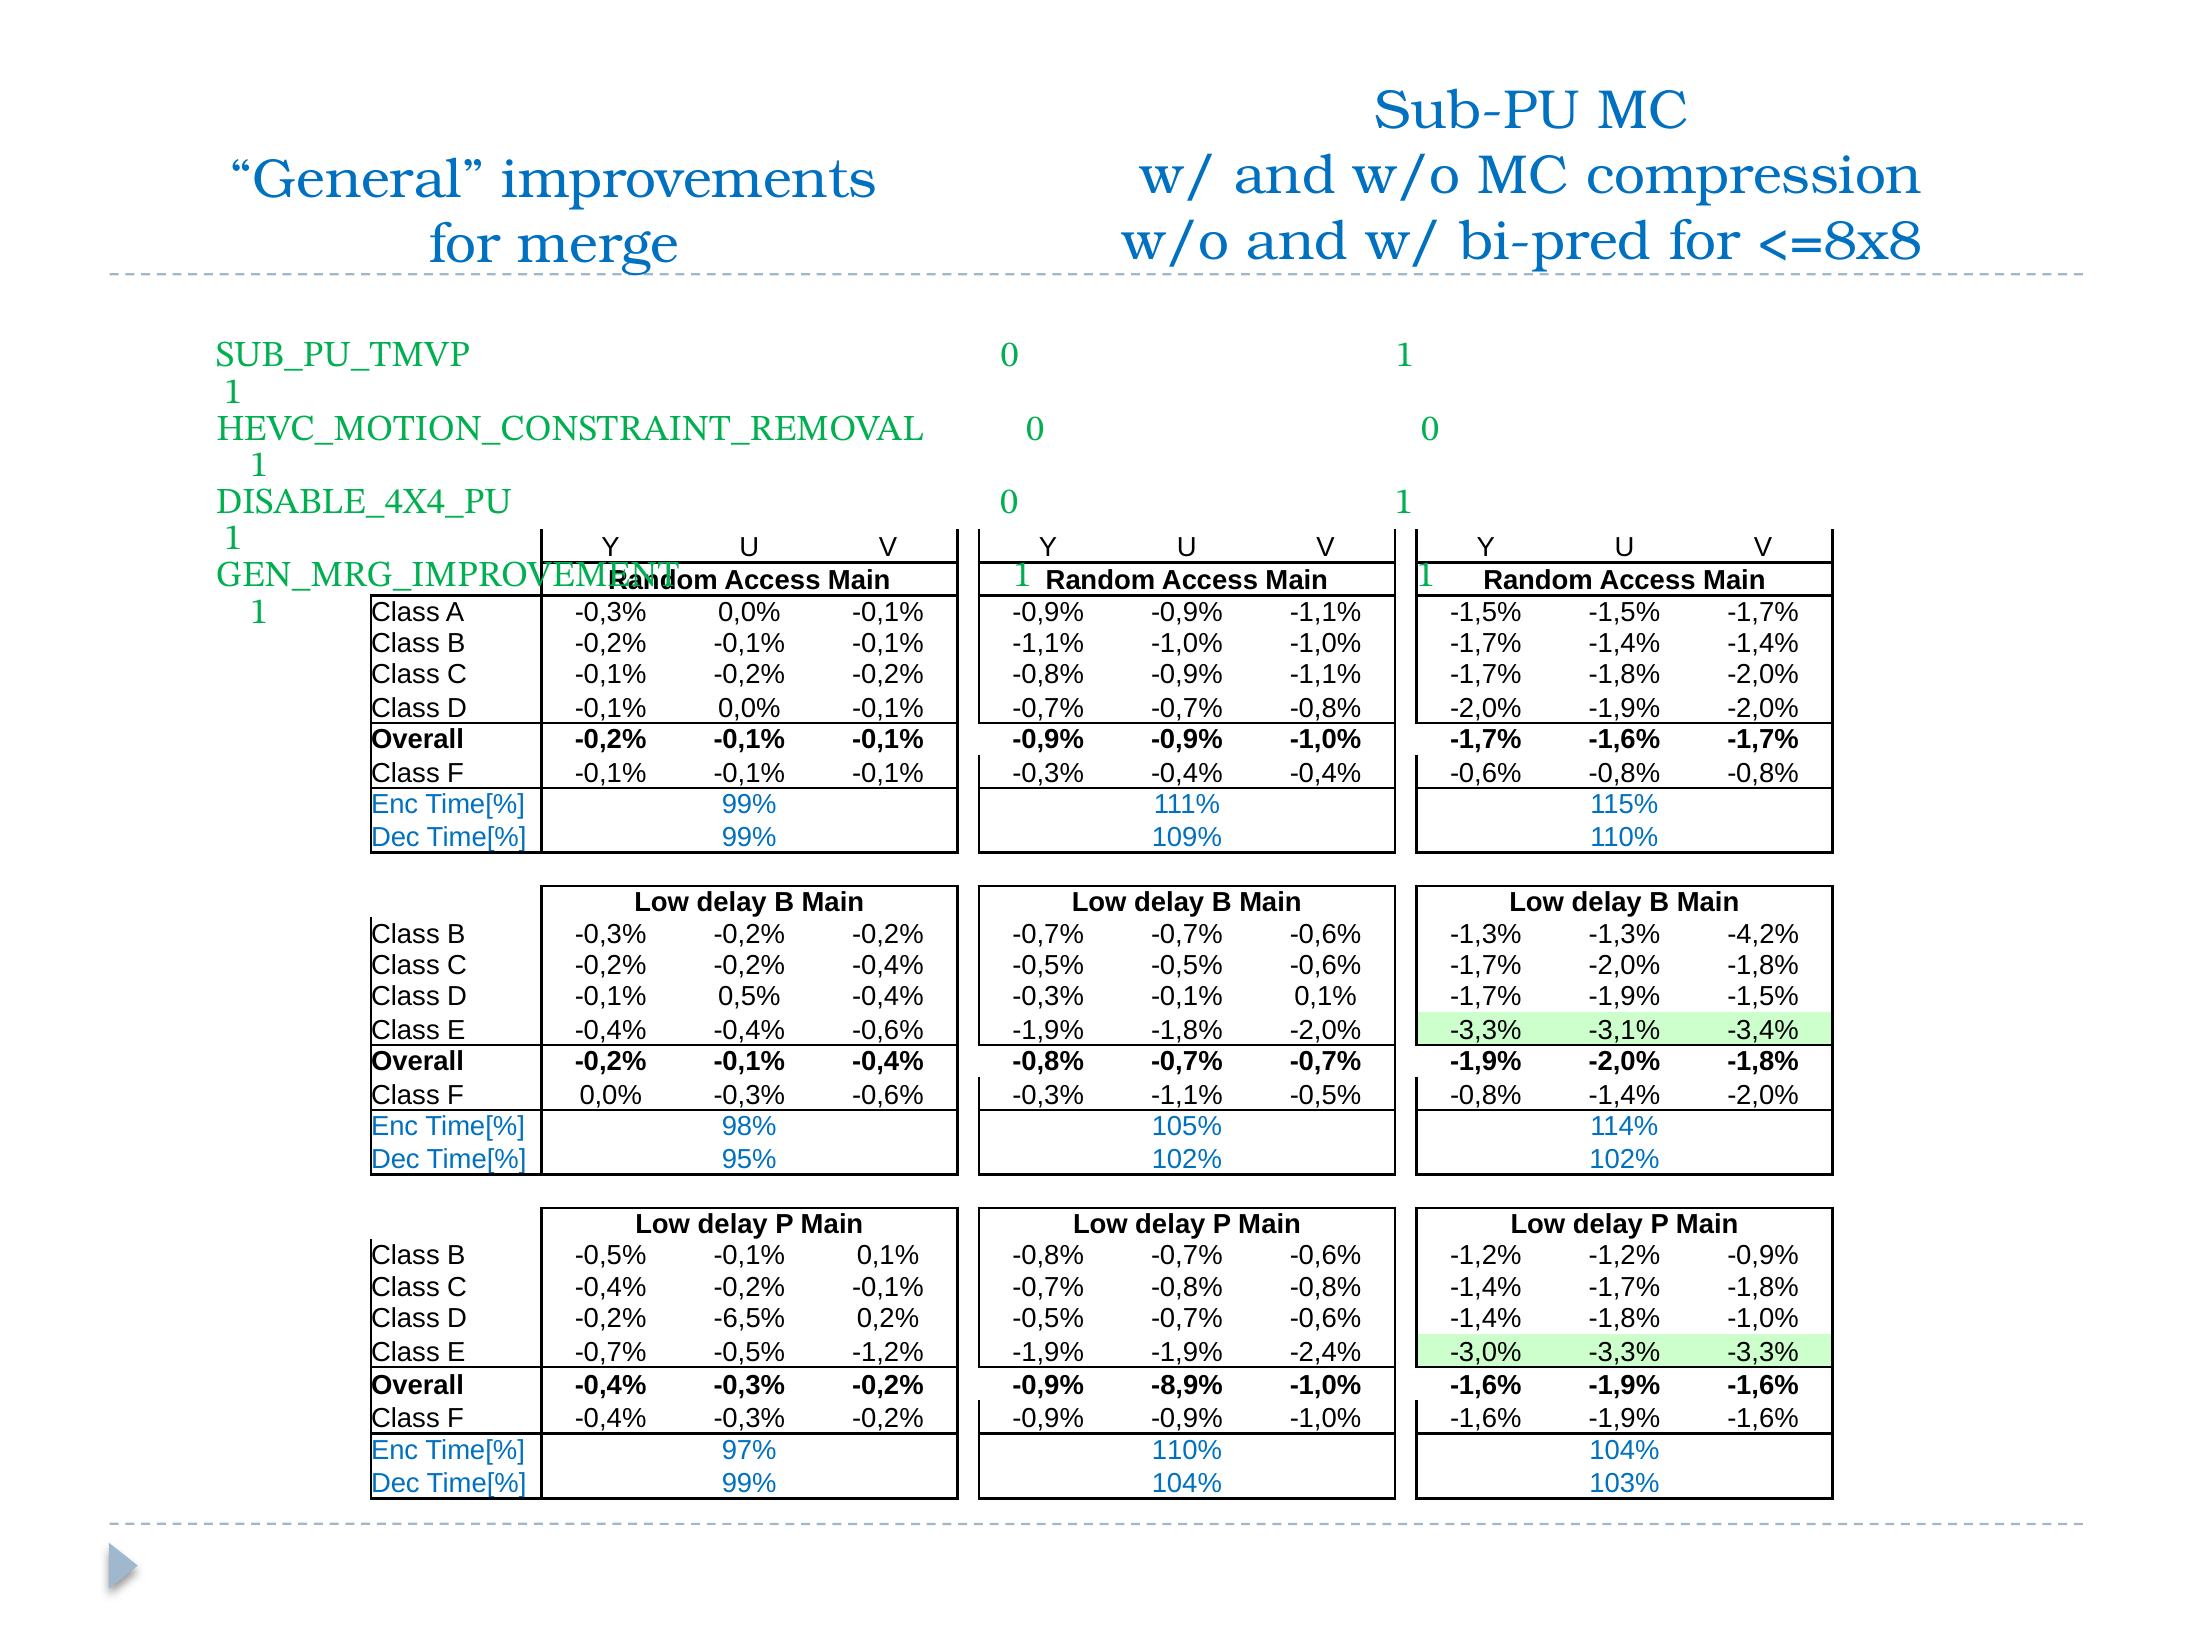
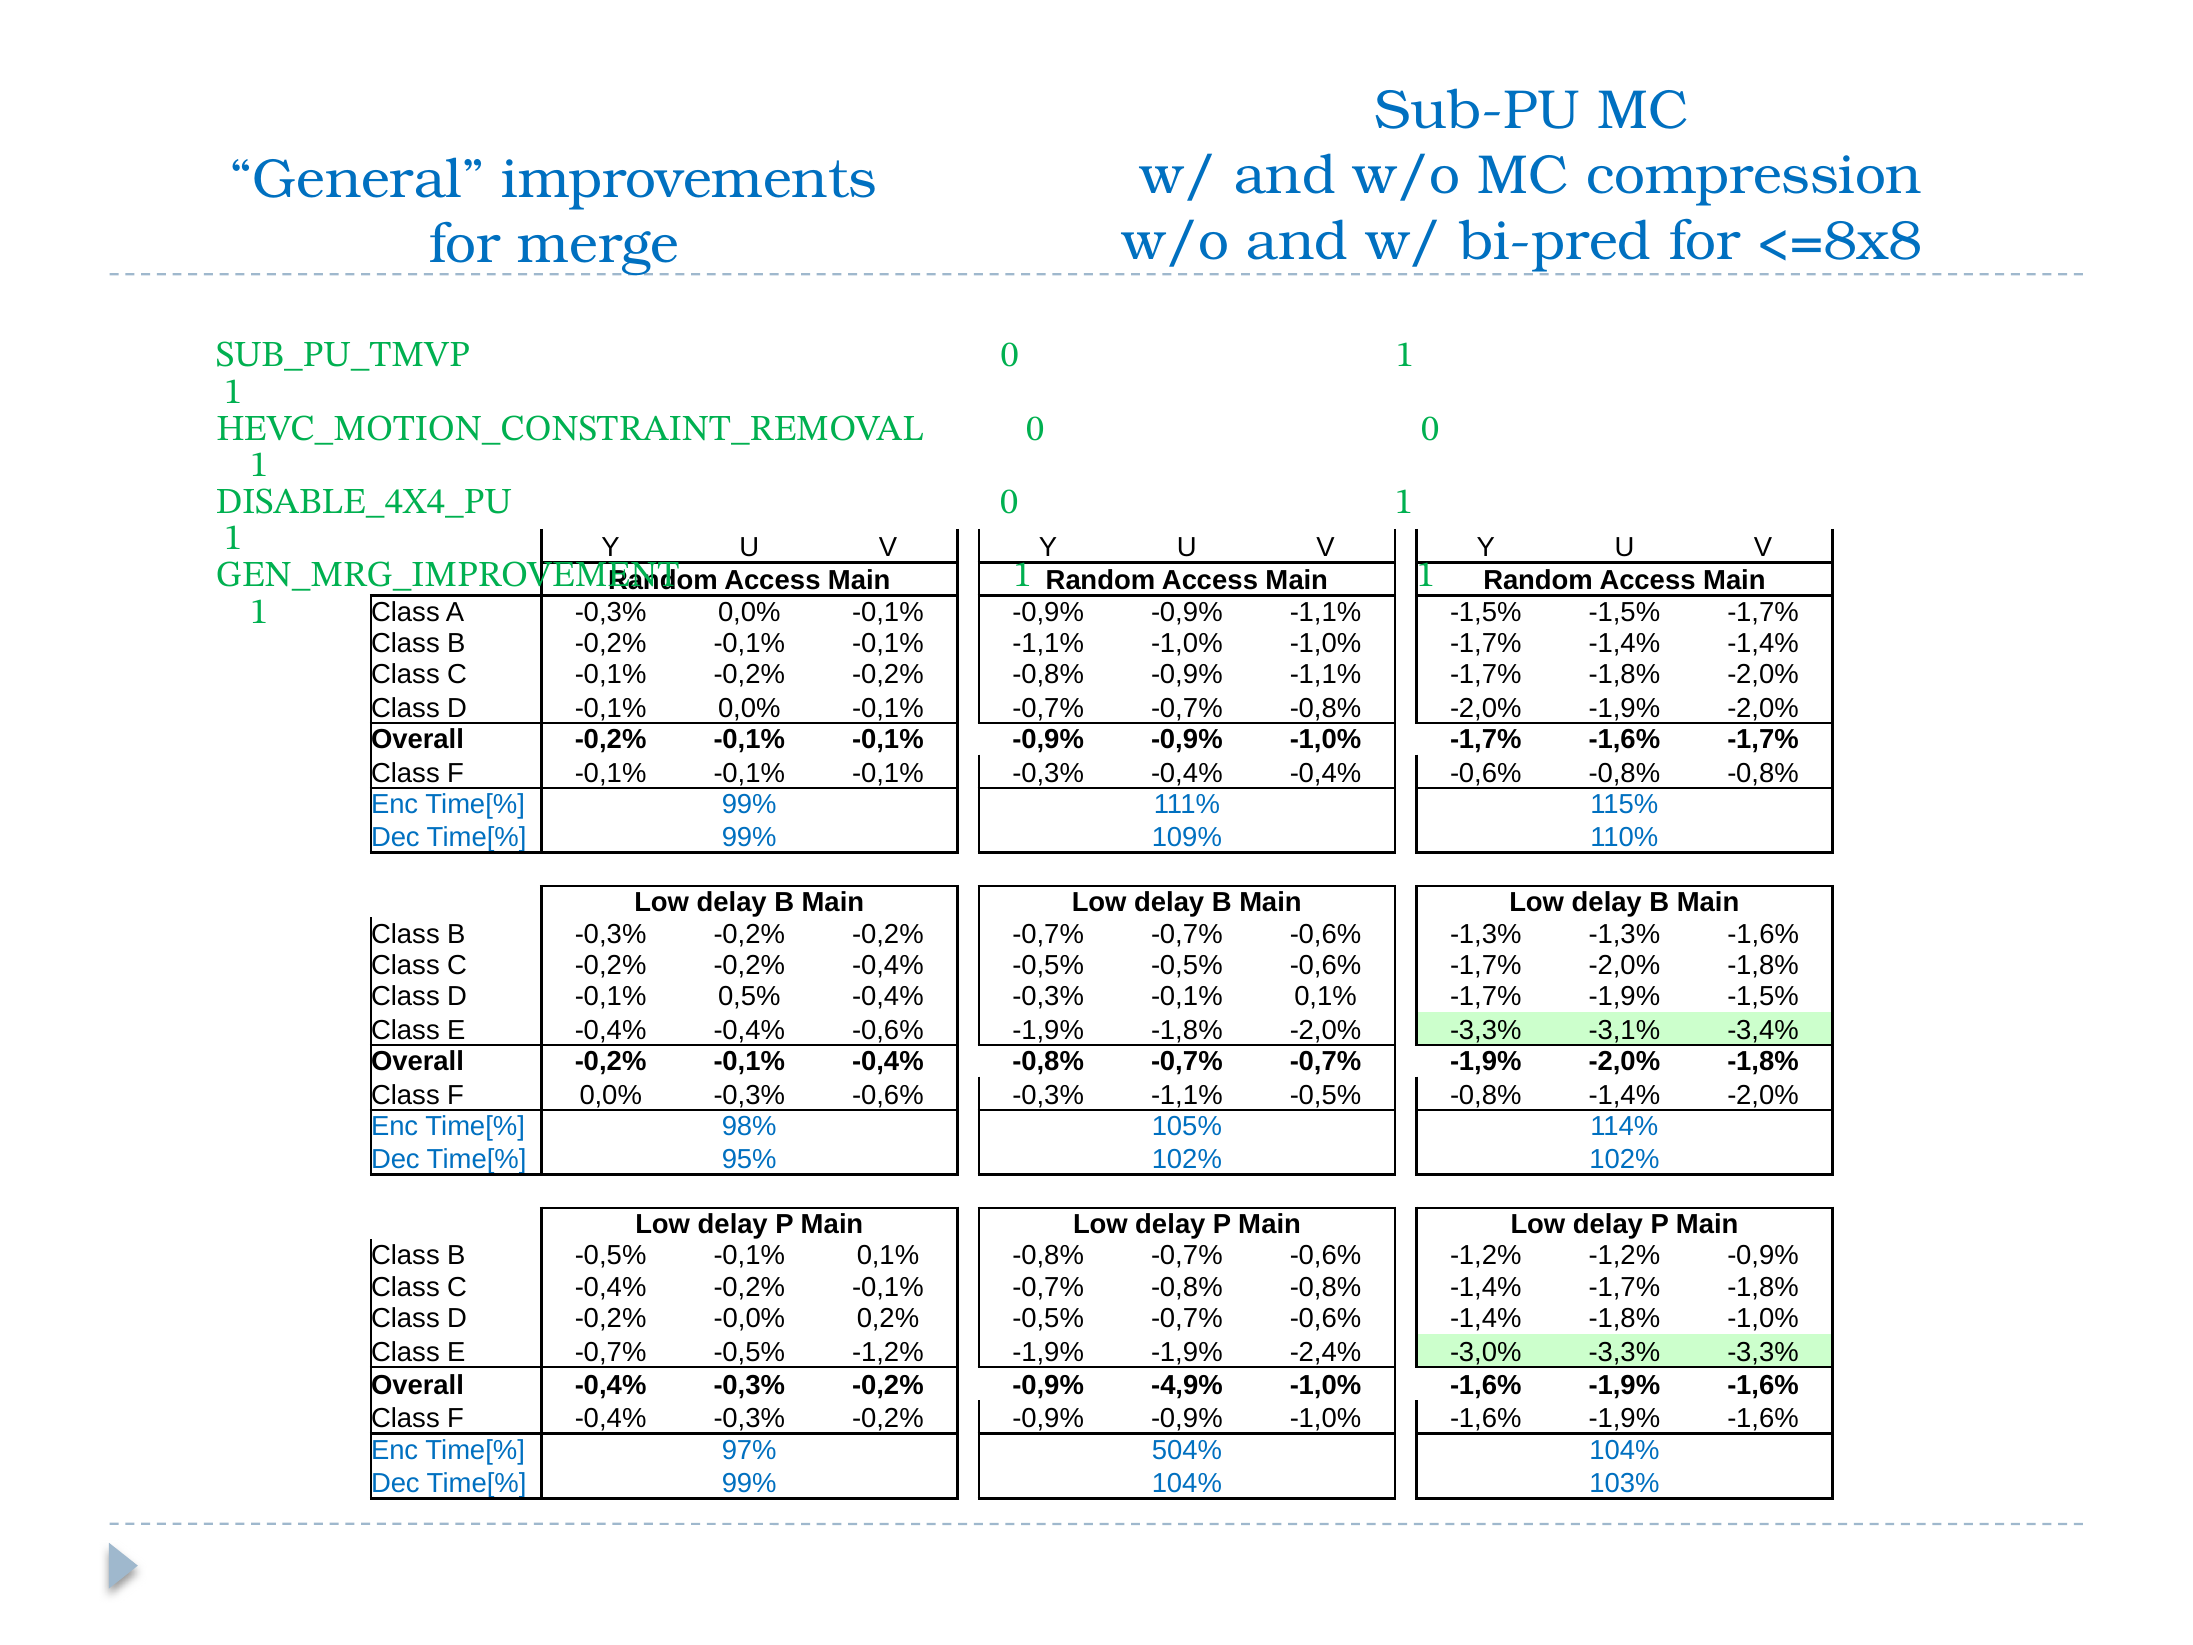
-1,3% -4,2%: -4,2% -> -1,6%
-6,5%: -6,5% -> -0,0%
-8,9%: -8,9% -> -4,9%
97% 110%: 110% -> 504%
